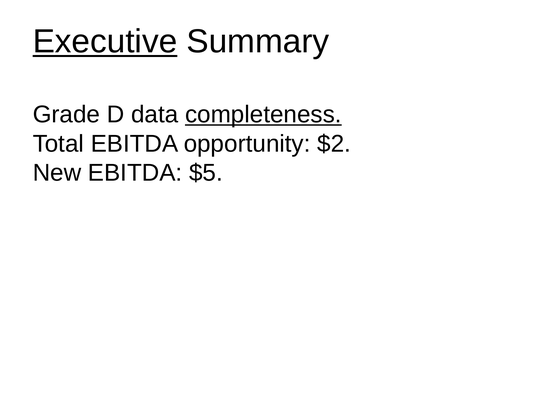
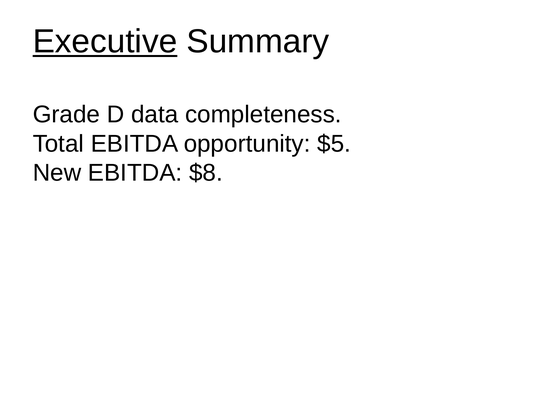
completeness underline: present -> none
$2: $2 -> $5
$5: $5 -> $8
